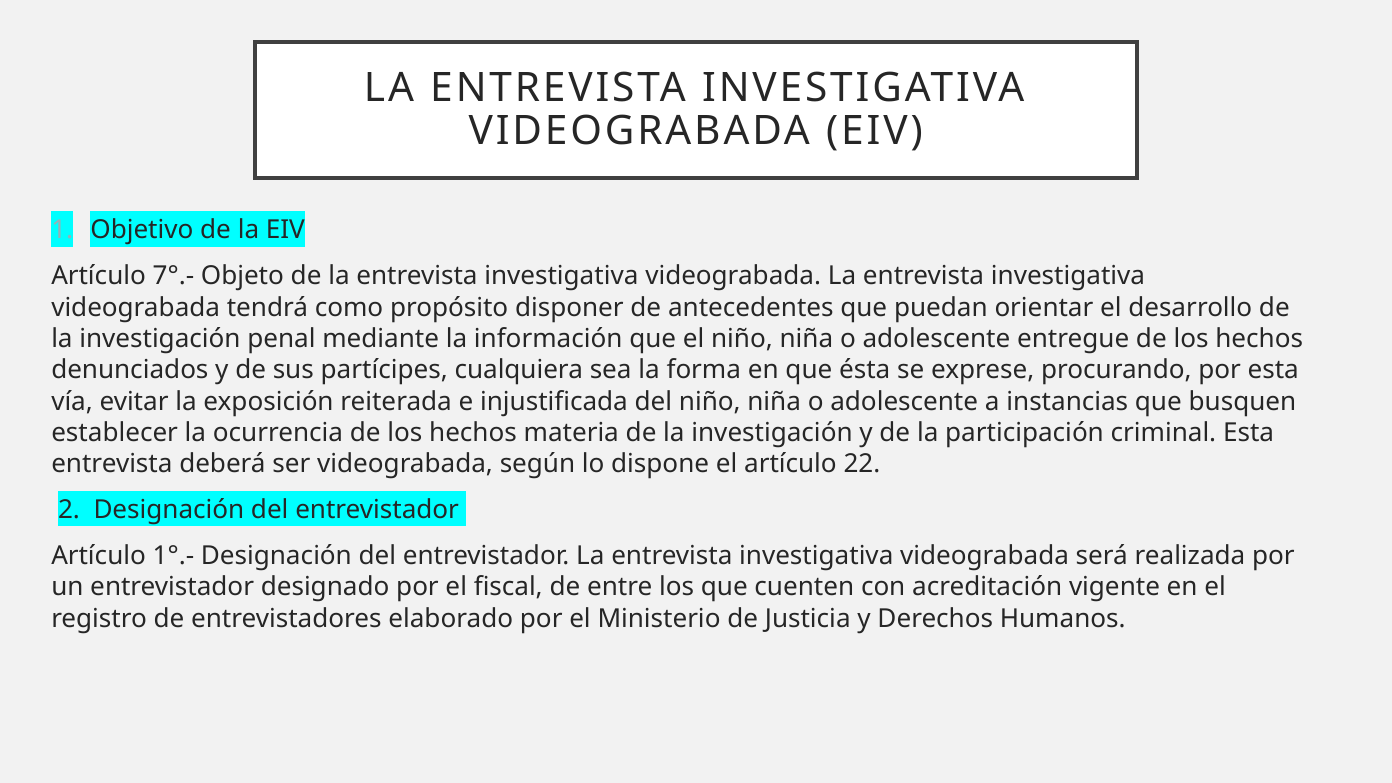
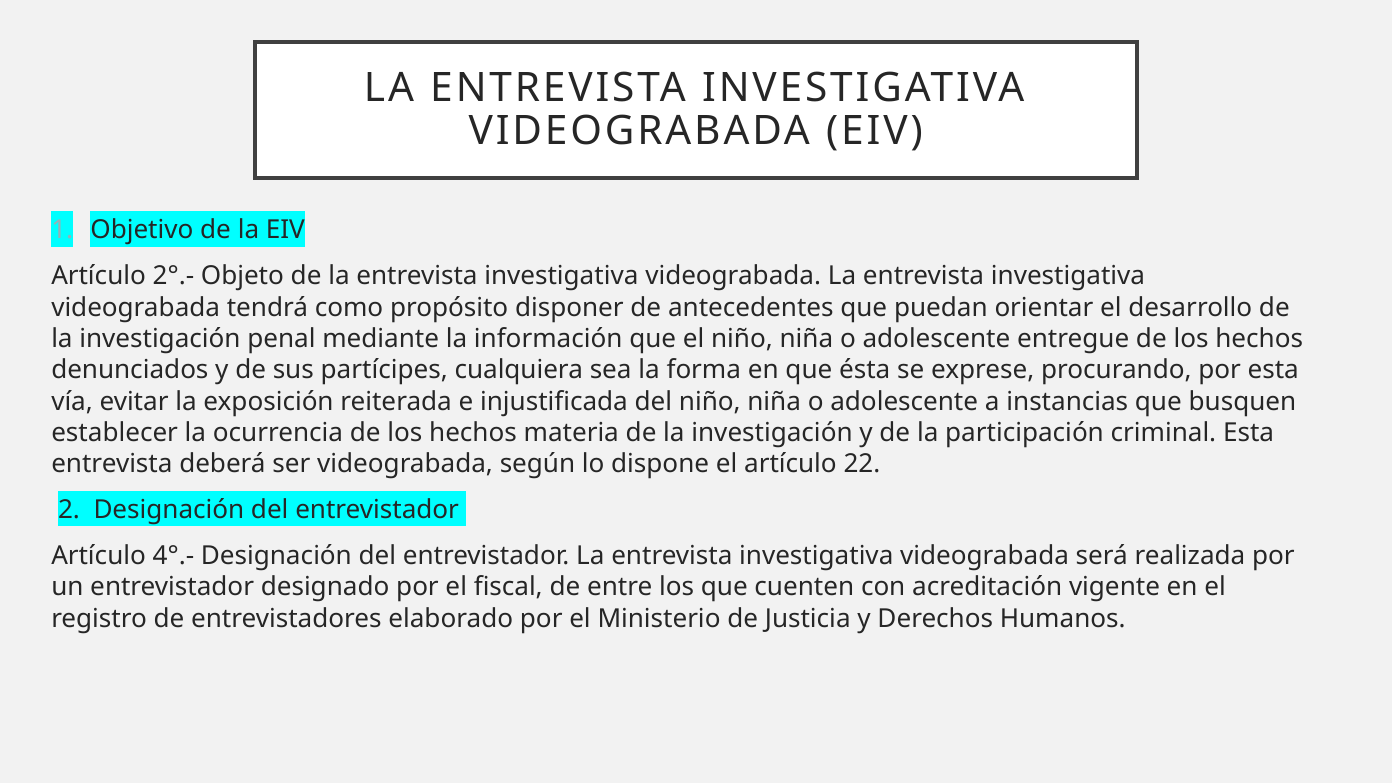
7°.-: 7°.- -> 2°.-
1°.-: 1°.- -> 4°.-
